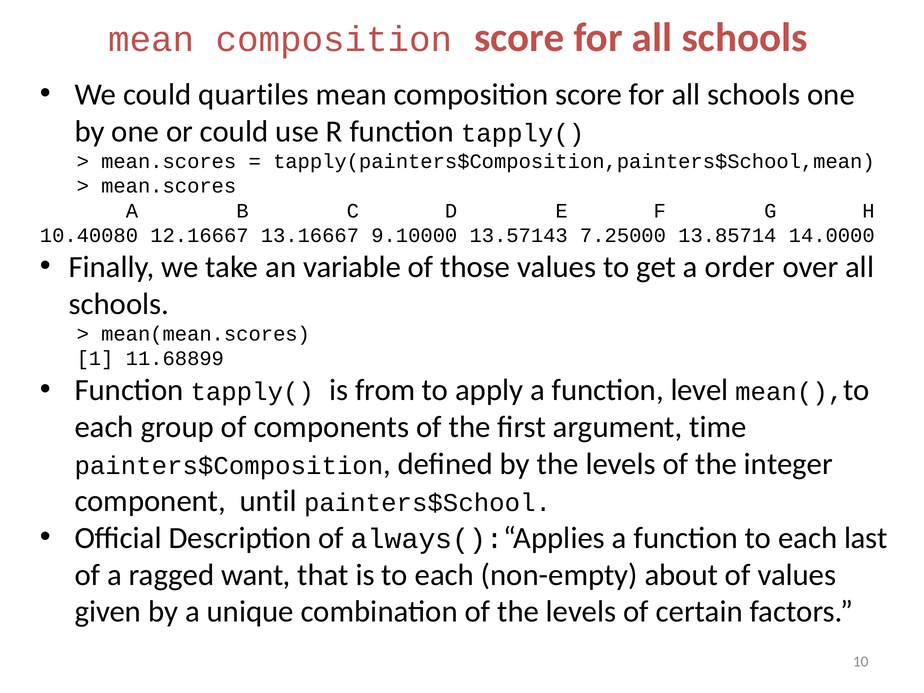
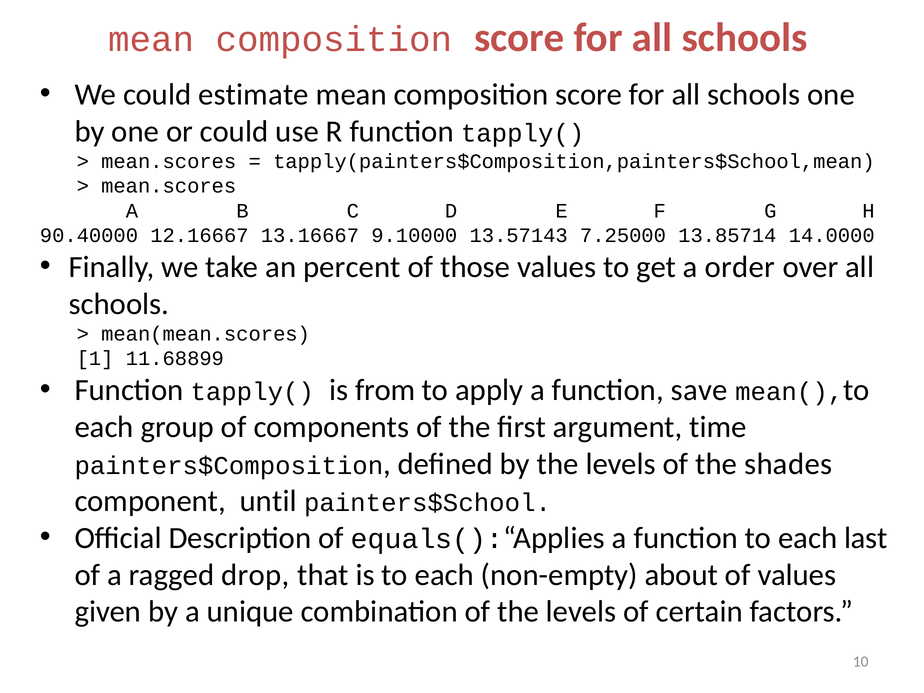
quartiles: quartiles -> estimate
10.40080: 10.40080 -> 90.40000
variable: variable -> percent
level: level -> save
integer: integer -> shades
always(: always( -> equals(
want: want -> drop
